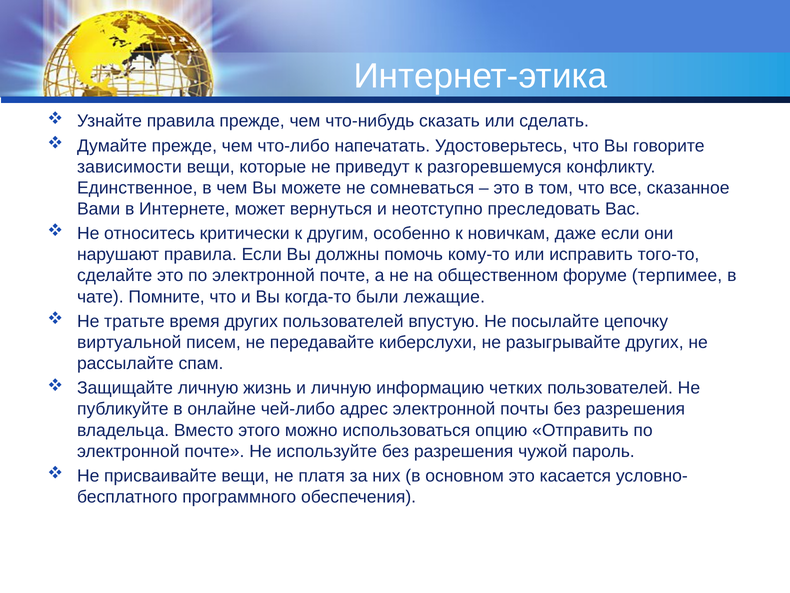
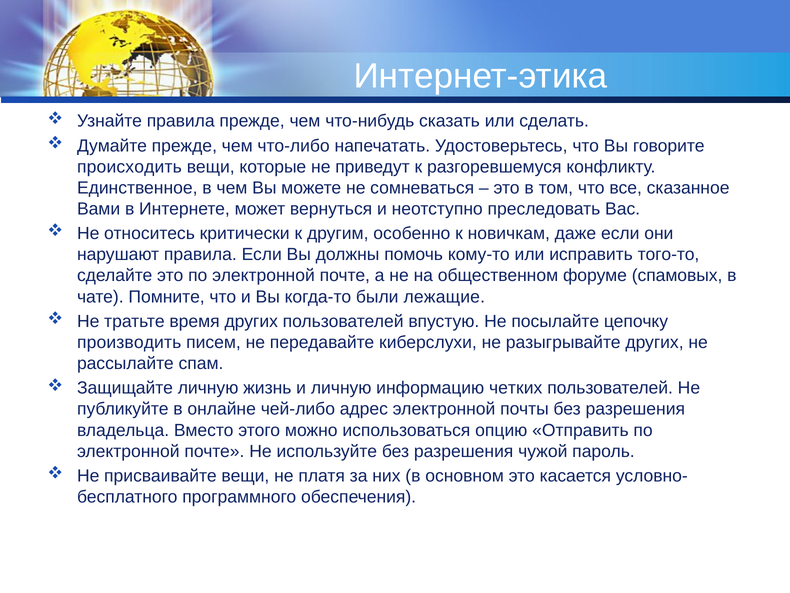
зависимости: зависимости -> происходить
терпимее: терпимее -> спамовых
виртуальной: виртуальной -> производить
